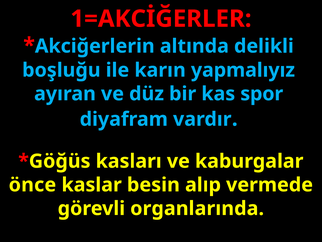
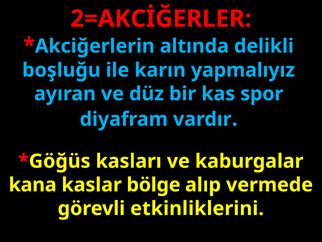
1=AKCİĞERLER: 1=AKCİĞERLER -> 2=AKCİĞERLER
önce: önce -> kana
besin: besin -> bölge
organlarında: organlarında -> etkinliklerini
